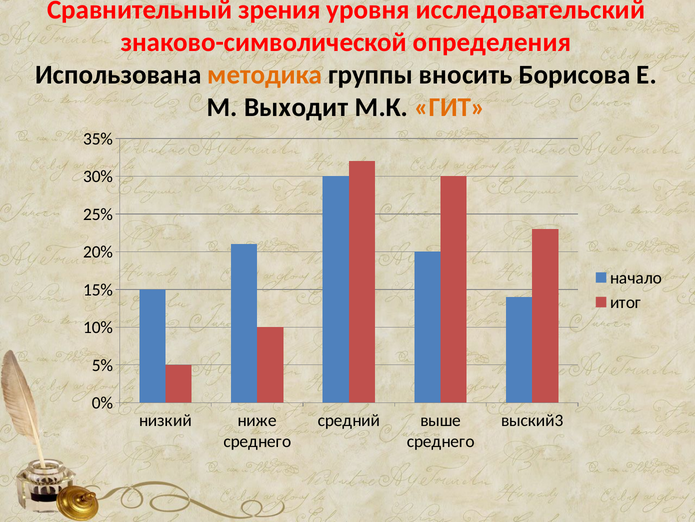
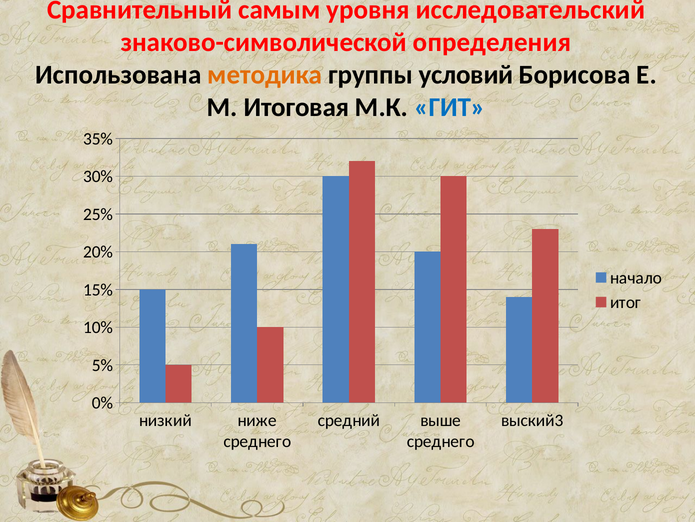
зрения: зрения -> самым
вносить: вносить -> условий
Выходит: Выходит -> Итоговая
ГИТ colour: orange -> blue
